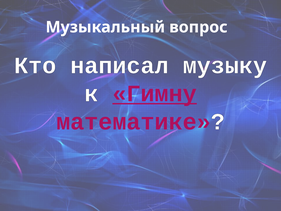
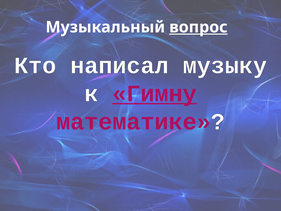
вопрос underline: none -> present
